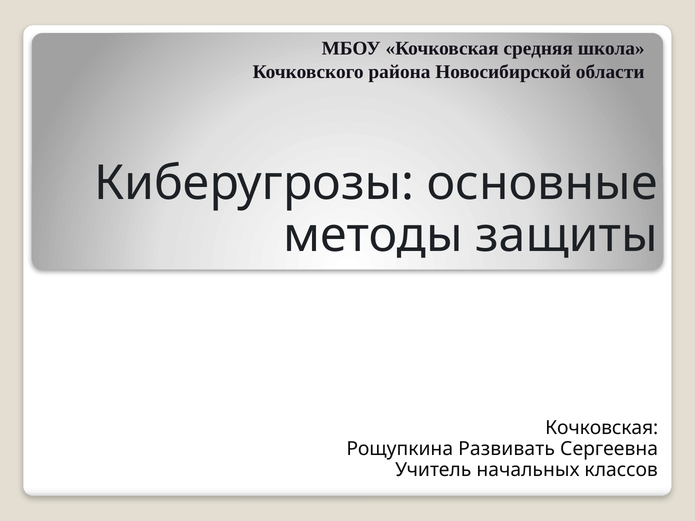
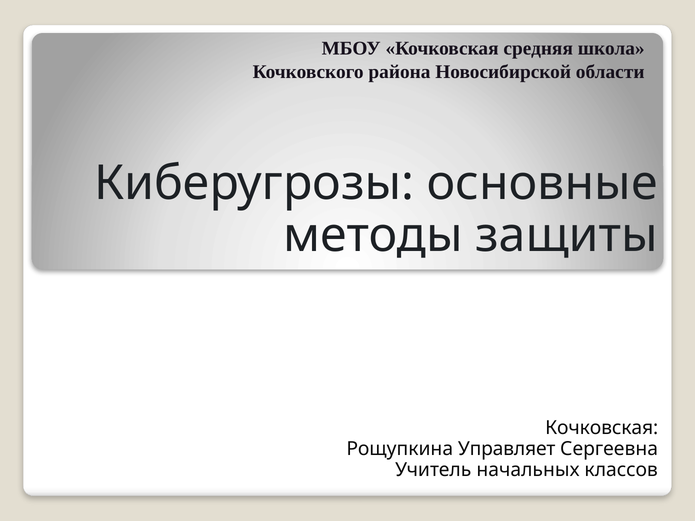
Развивать: Развивать -> Управляет
